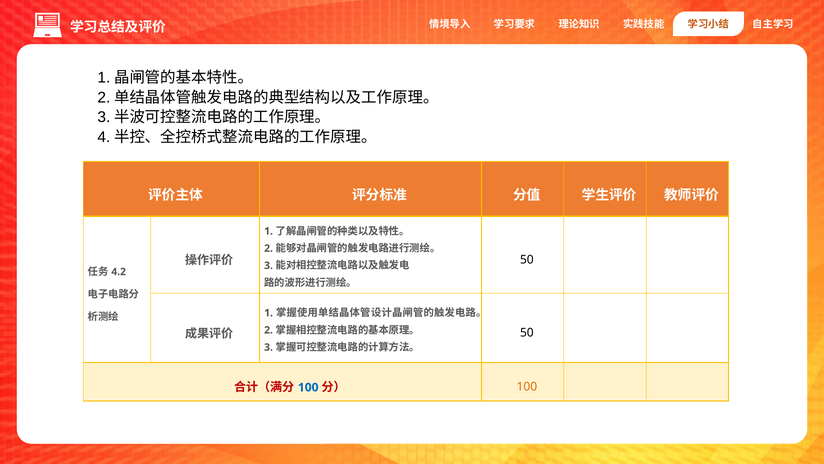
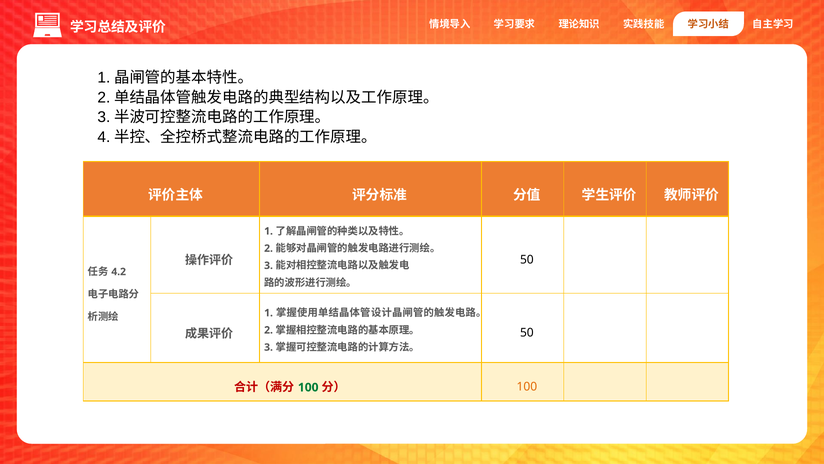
100 at (308, 387) colour: blue -> green
